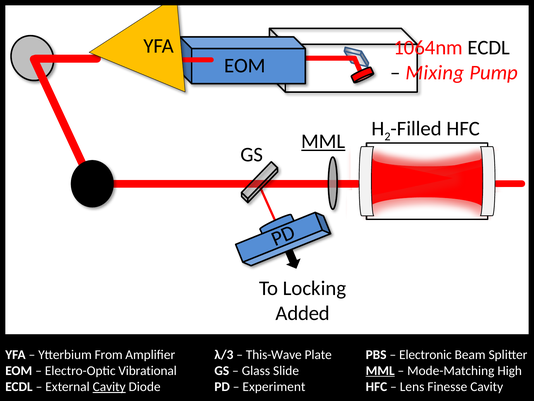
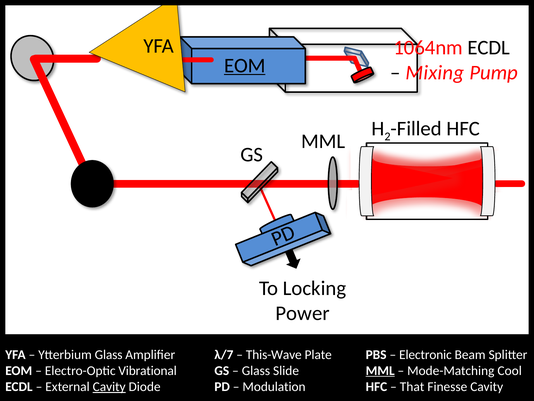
EOM at (245, 65) underline: none -> present
MML at (323, 141) underline: present -> none
Added: Added -> Power
Ytterbium From: From -> Glass
λ/3: λ/3 -> λ/7
High: High -> Cool
Experiment: Experiment -> Modulation
Lens: Lens -> That
